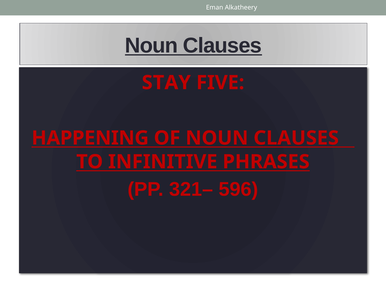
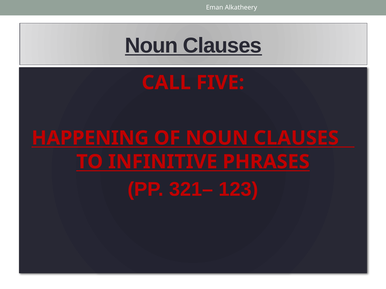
STAY: STAY -> CALL
596: 596 -> 123
